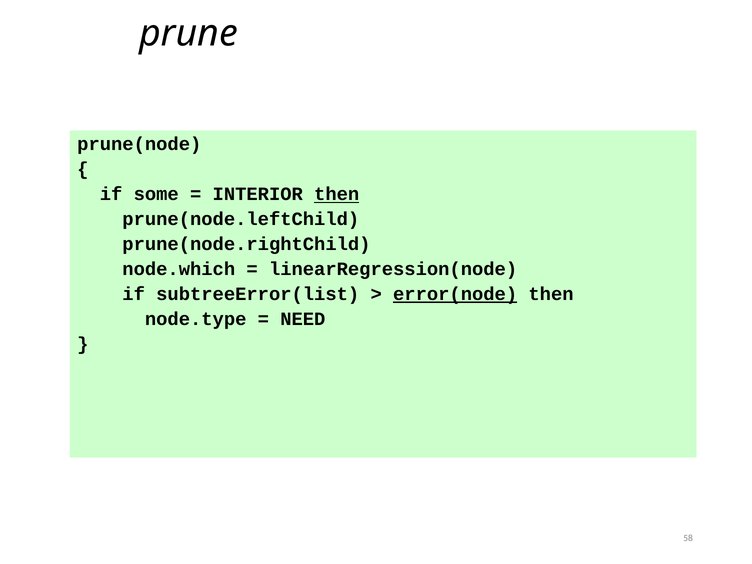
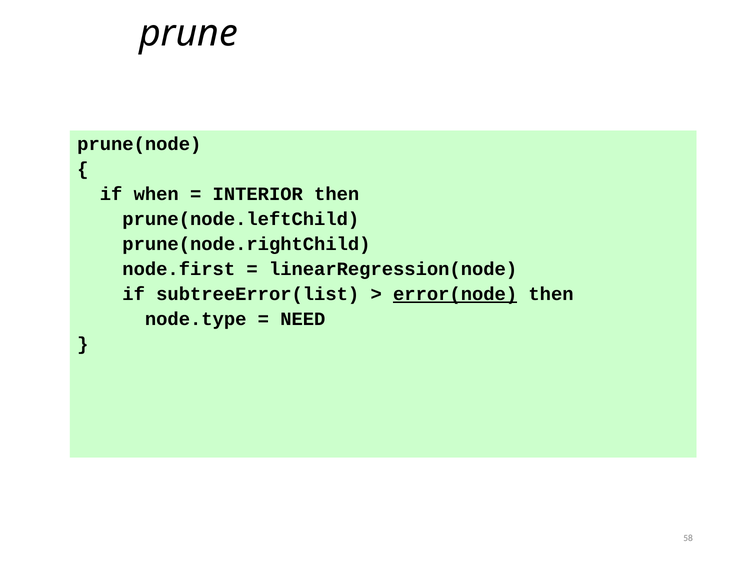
some: some -> when
then at (337, 194) underline: present -> none
node.which: node.which -> node.first
